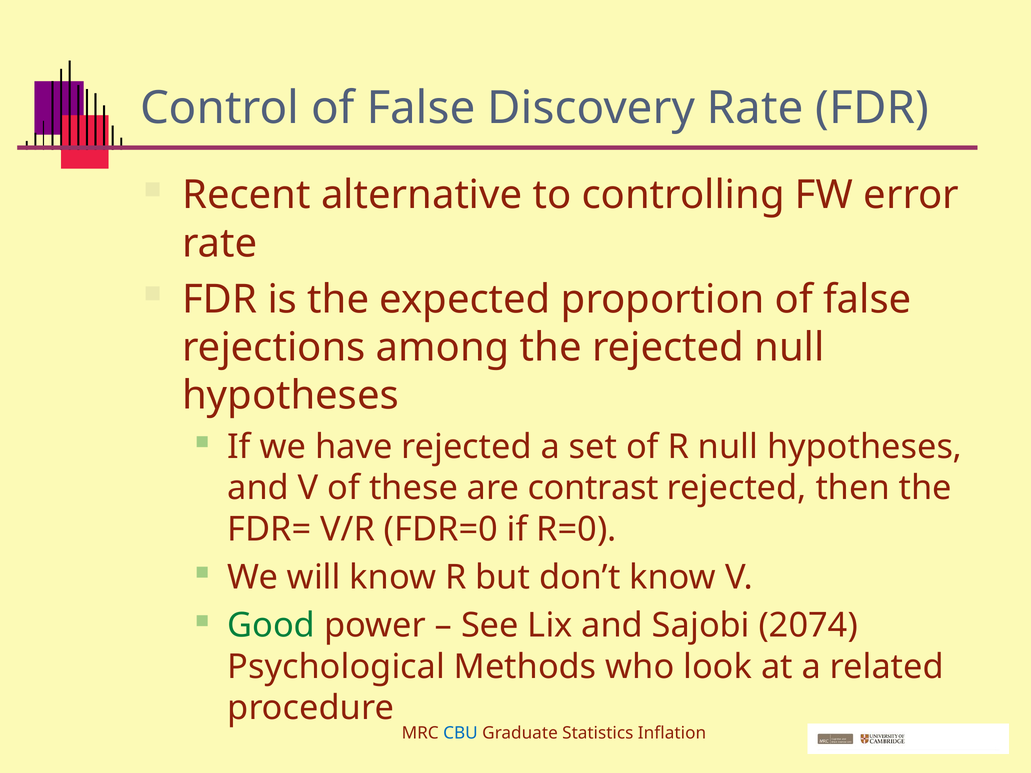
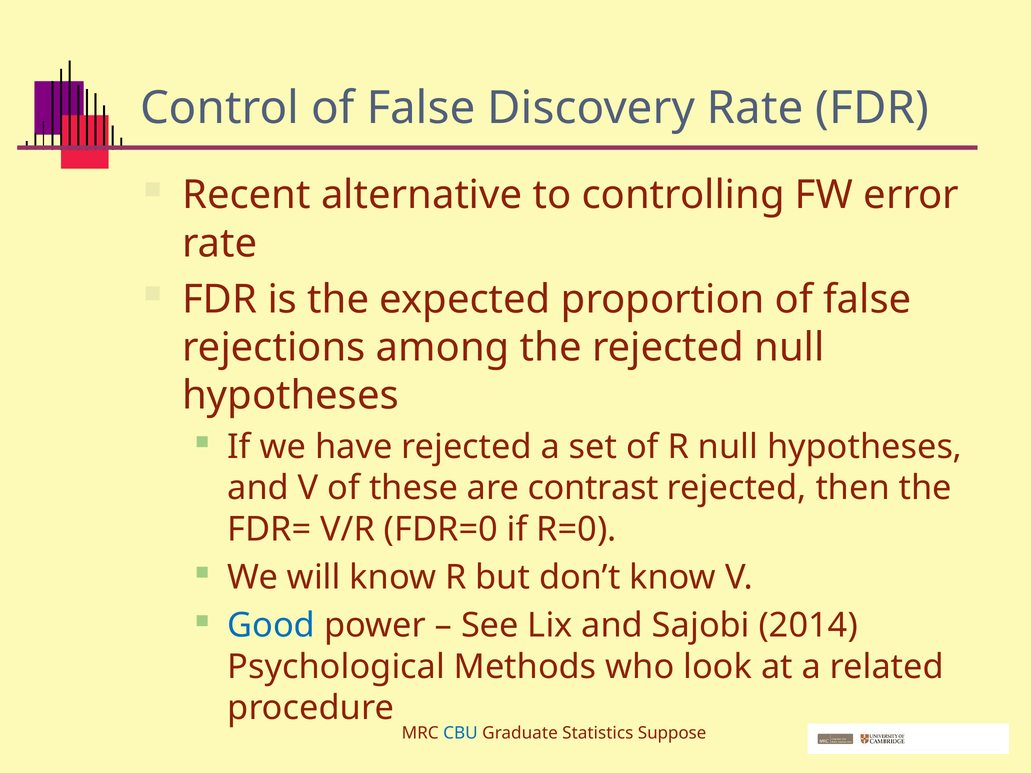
Good colour: green -> blue
2074: 2074 -> 2014
Inflation: Inflation -> Suppose
